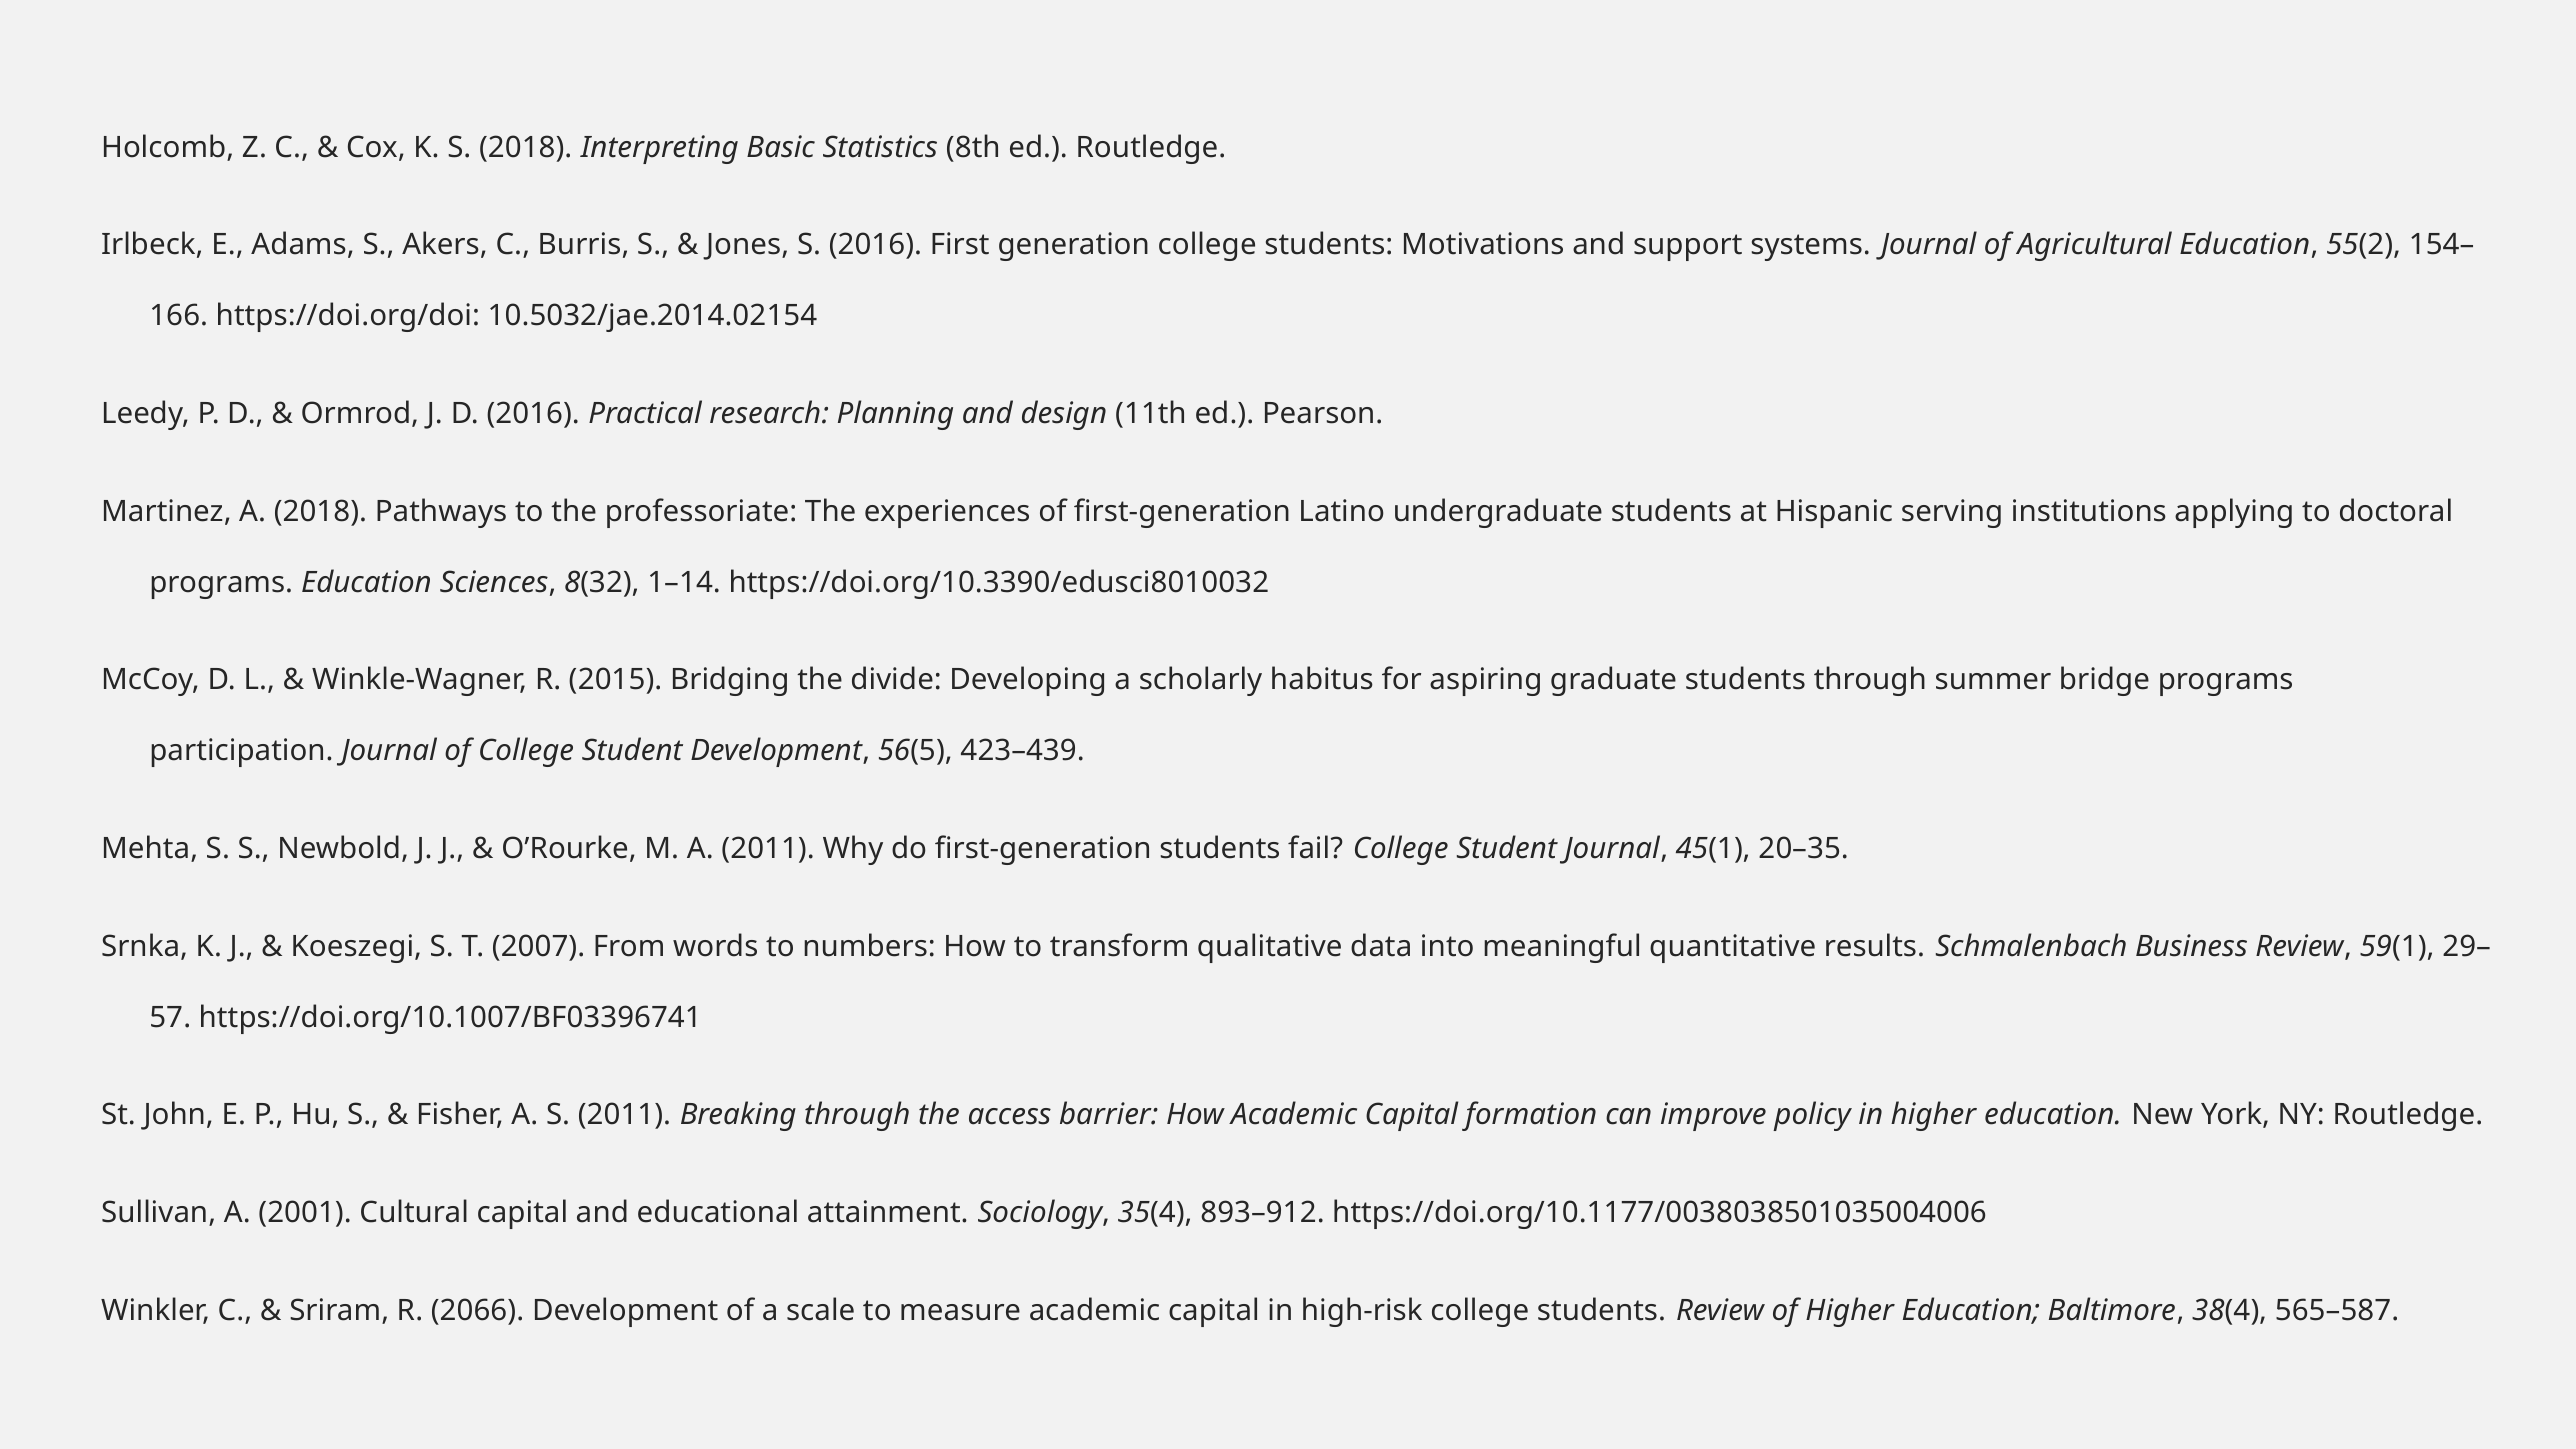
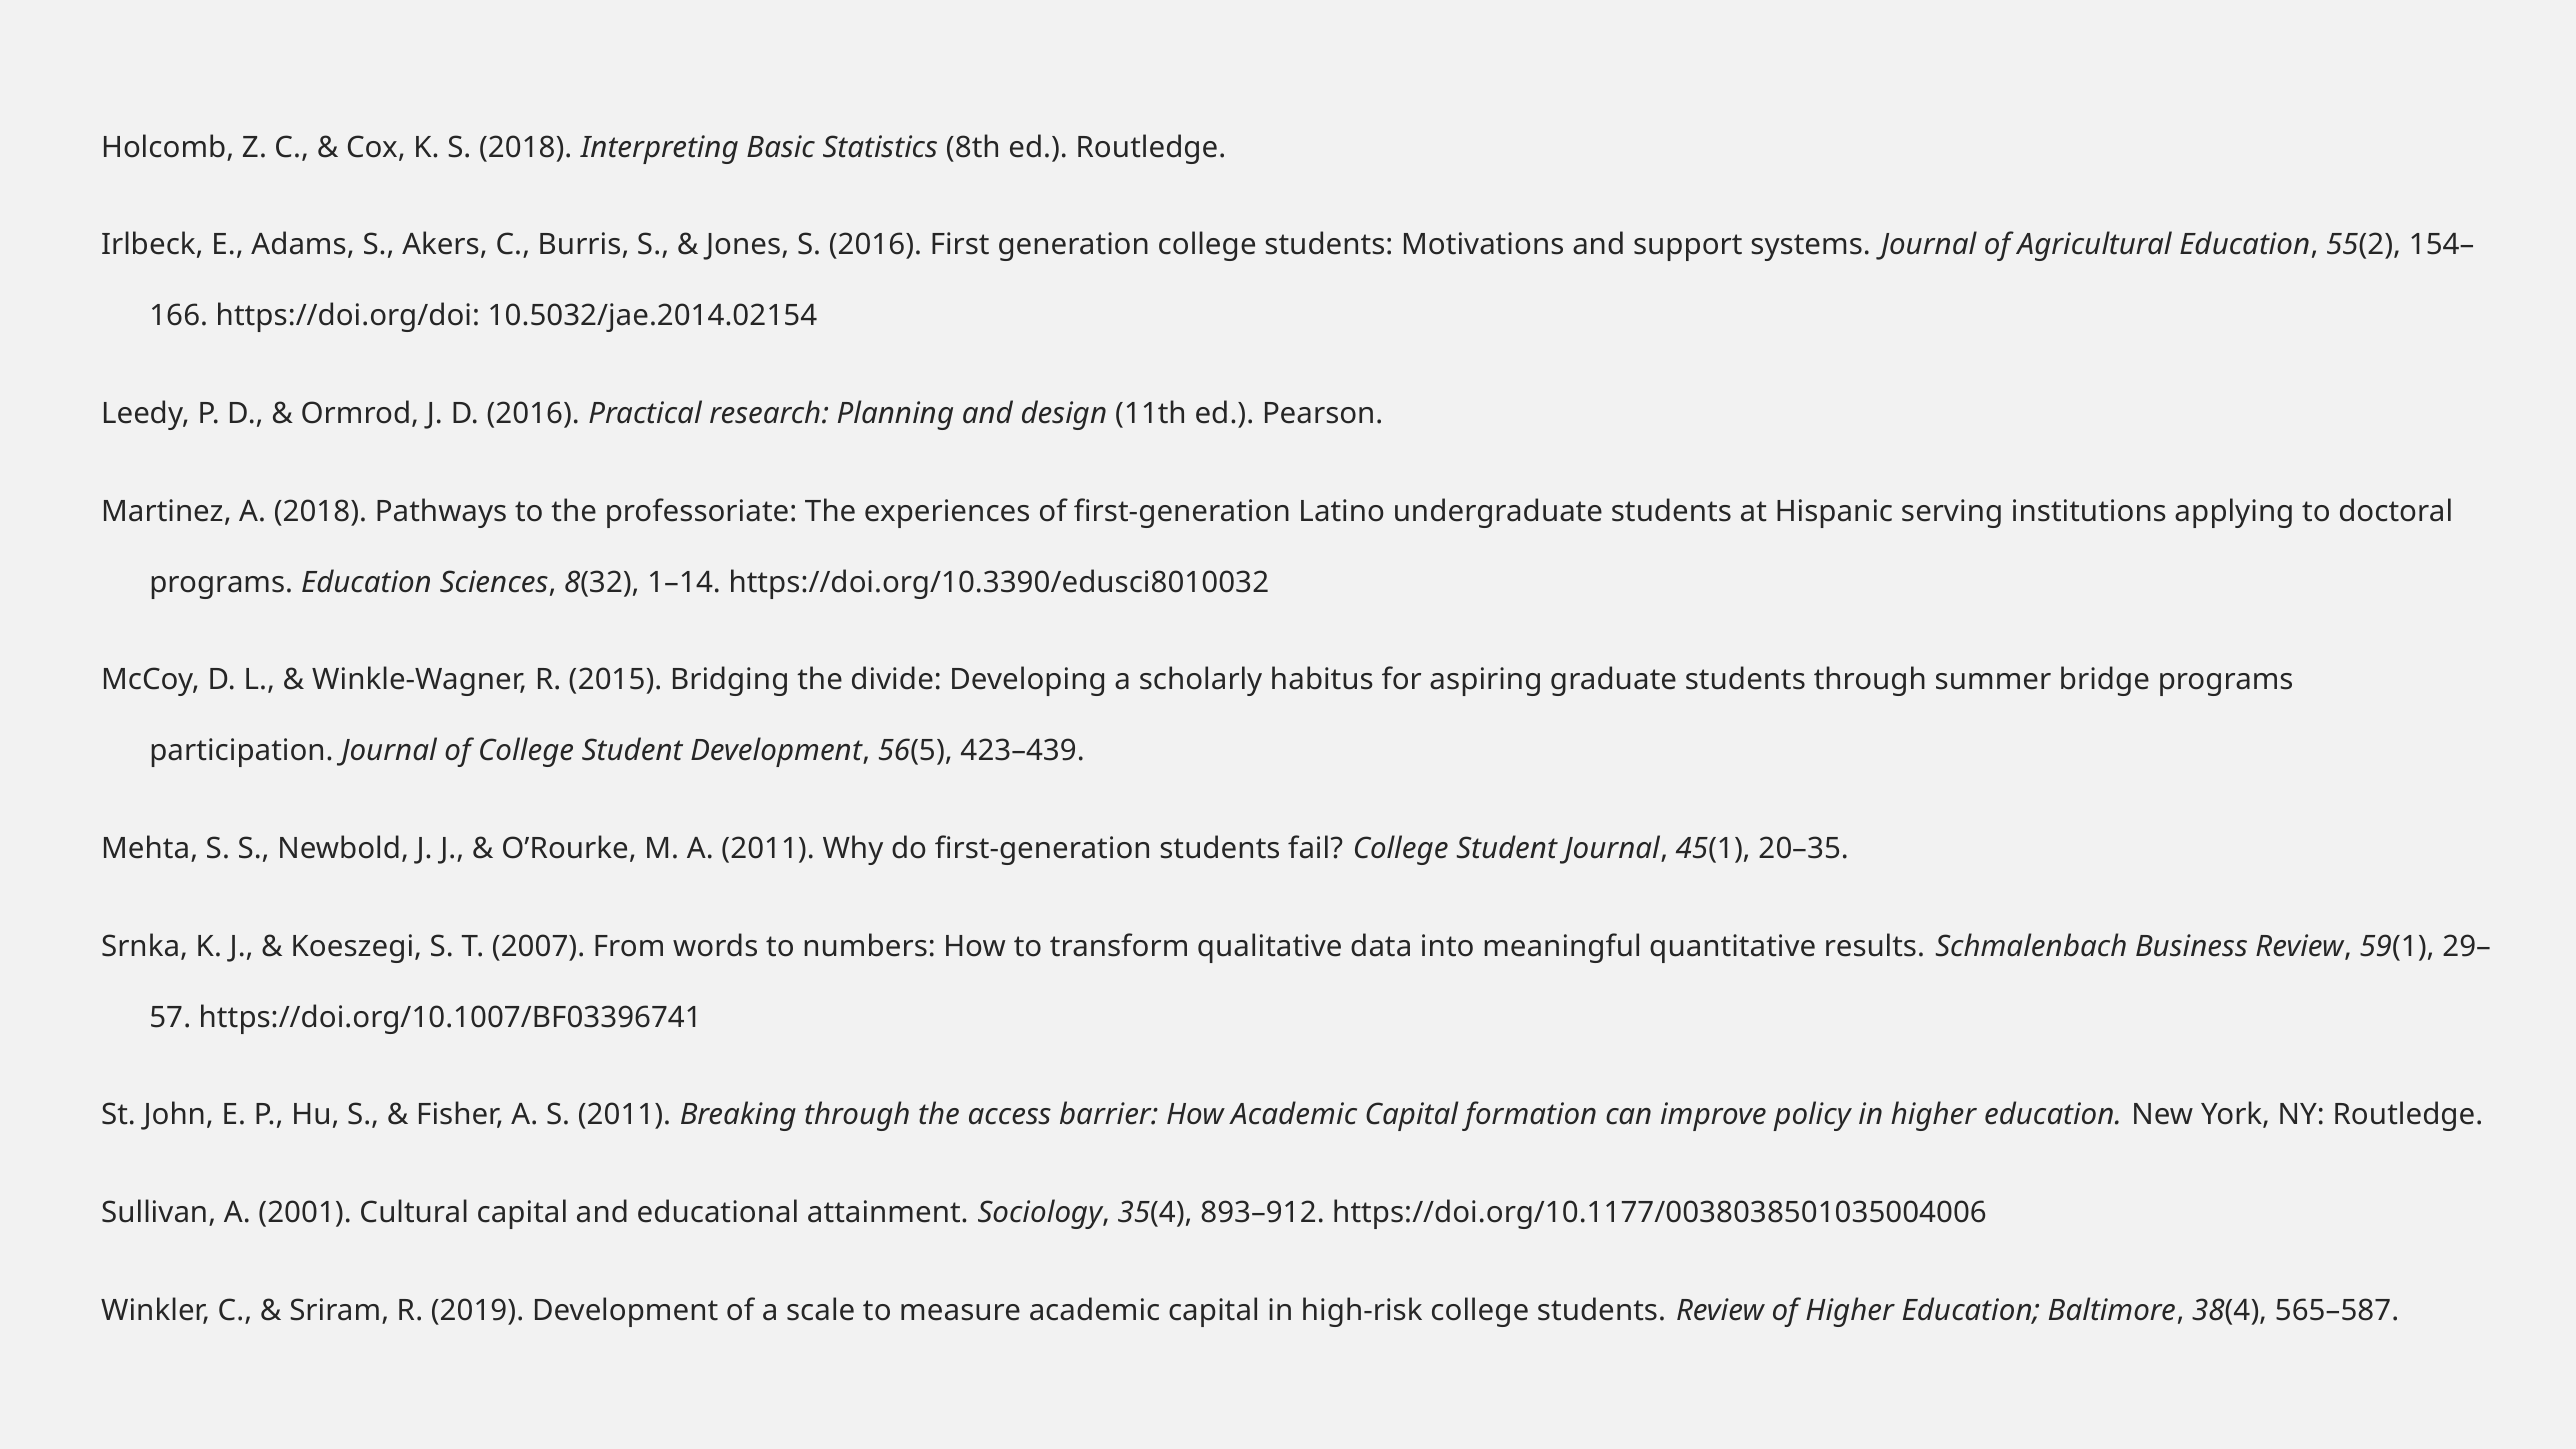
2066: 2066 -> 2019
